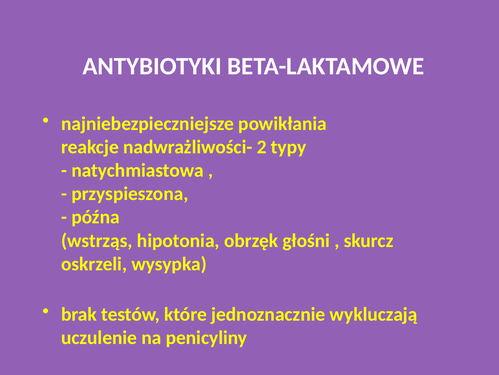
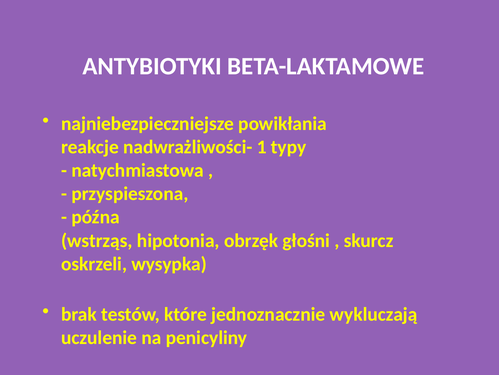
2: 2 -> 1
